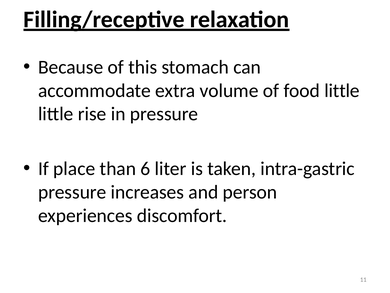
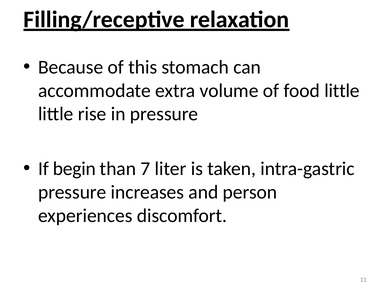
place: place -> begin
6: 6 -> 7
